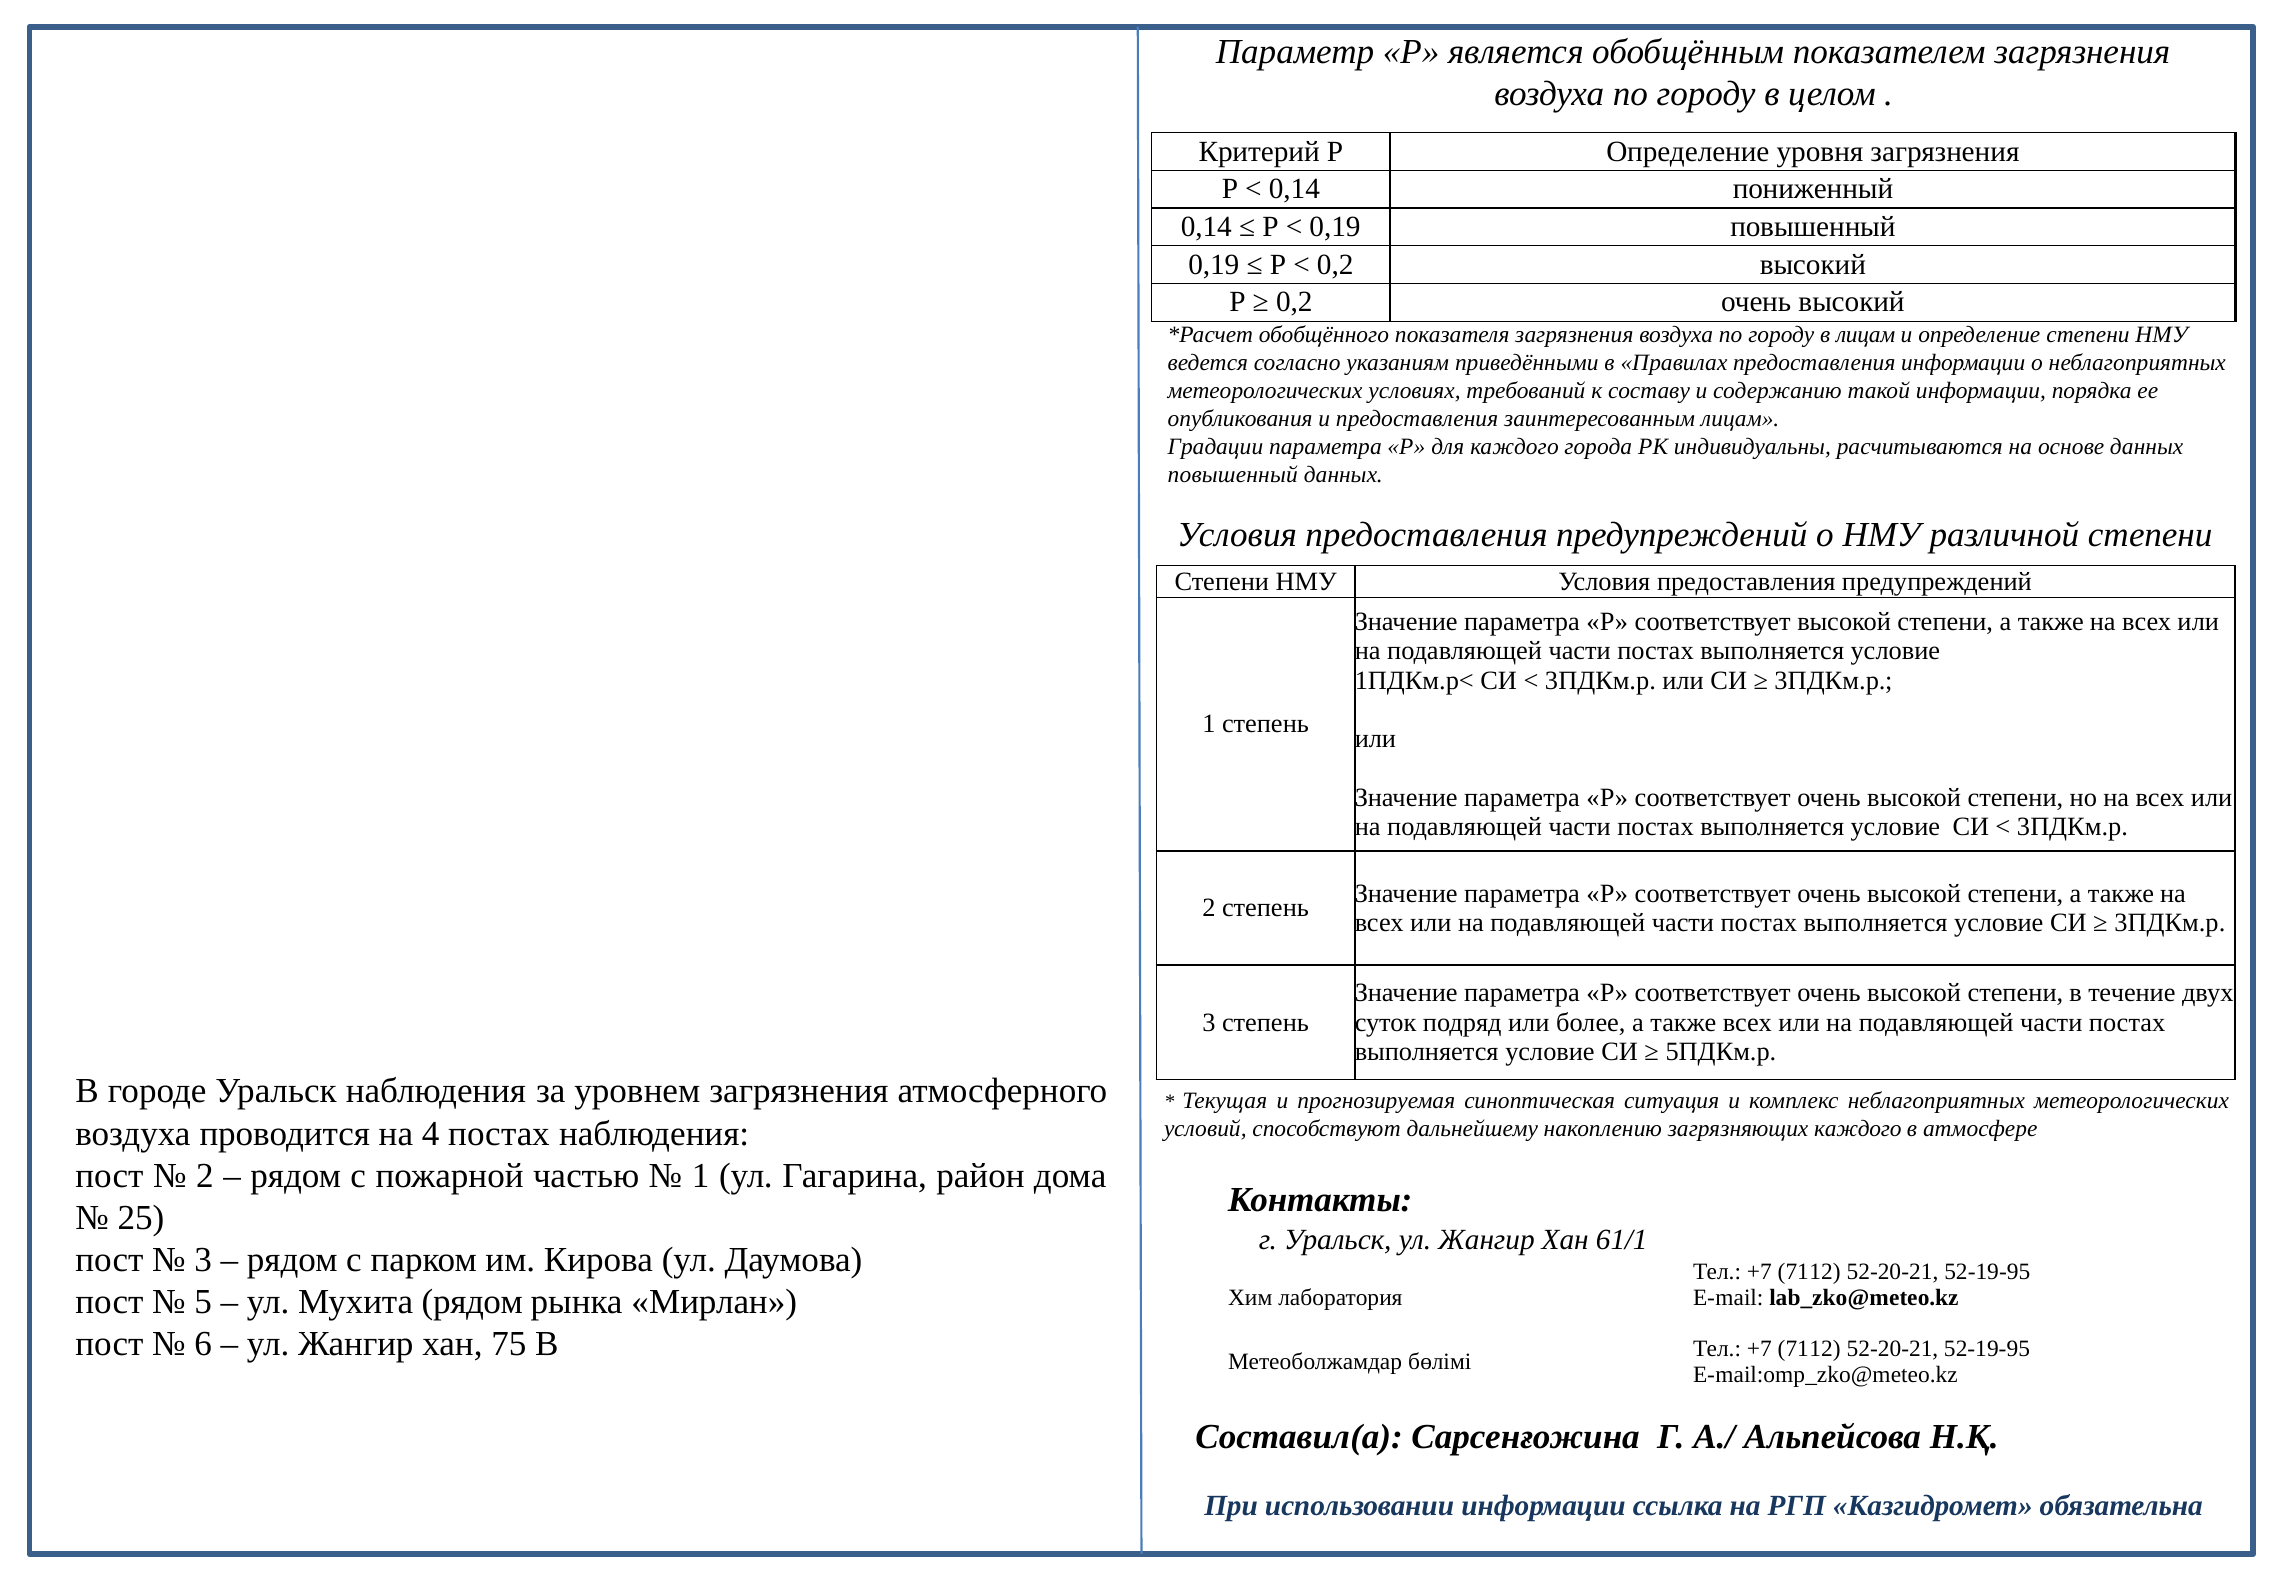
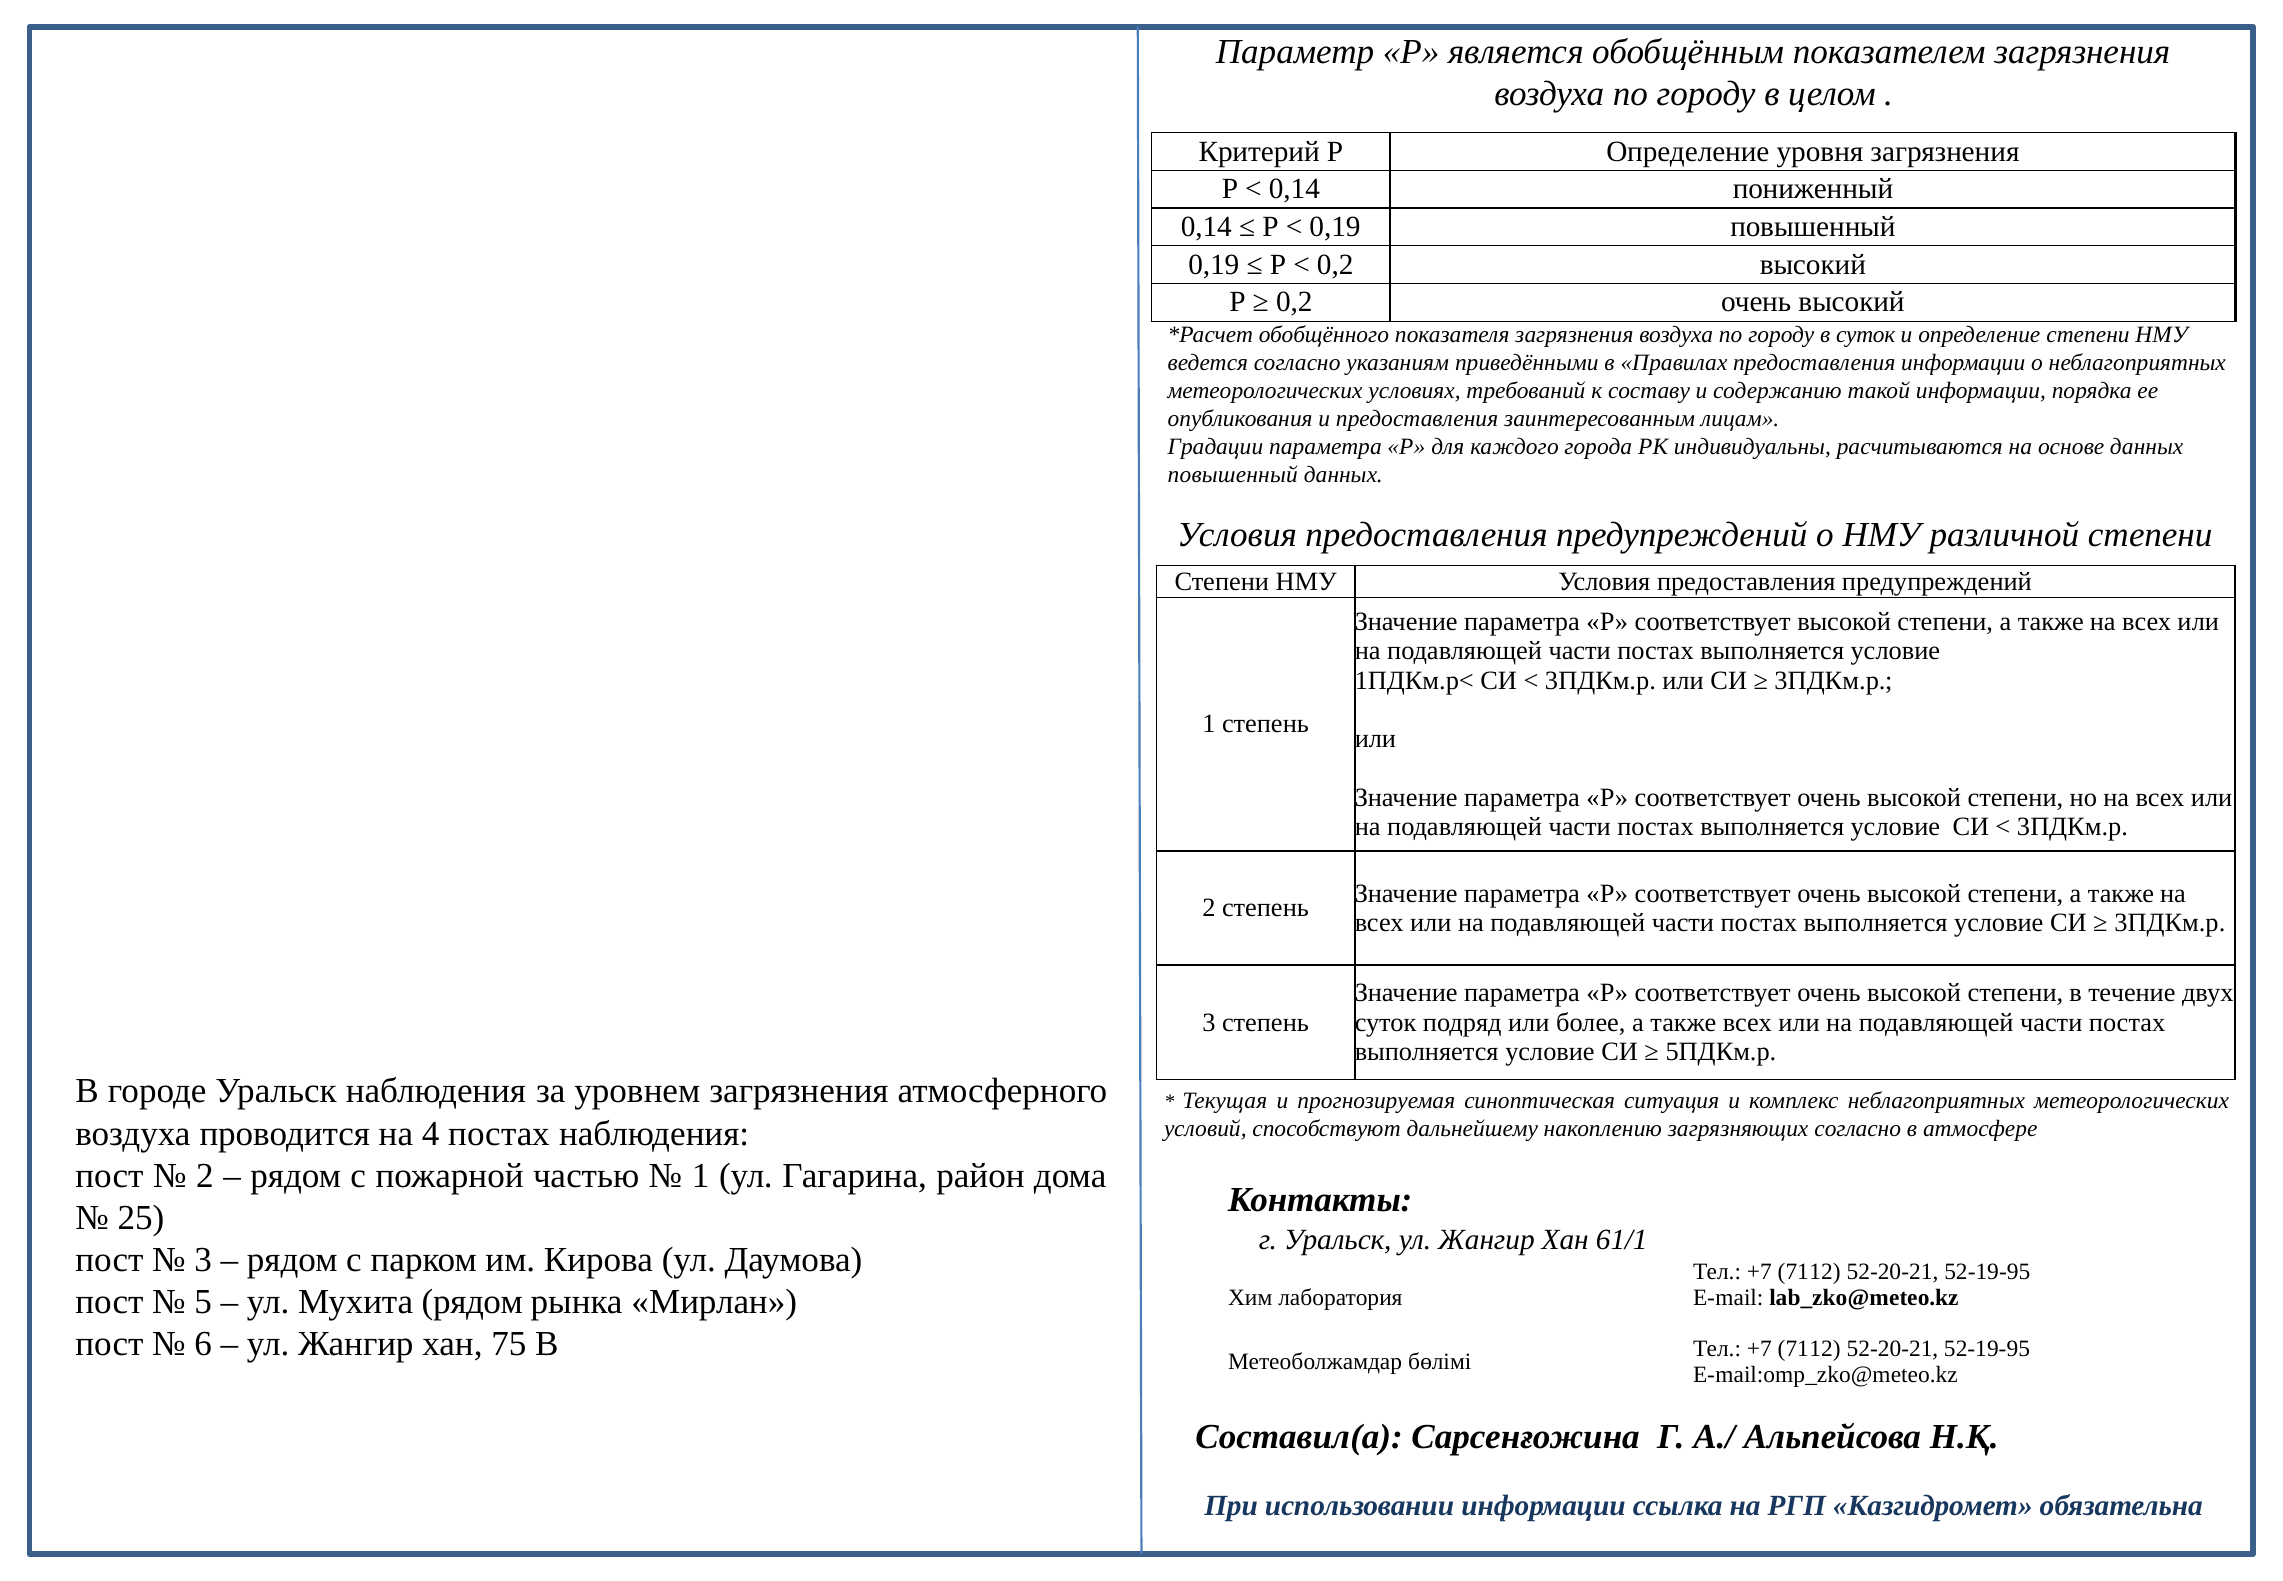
в лицам: лицам -> суток
загрязняющих каждого: каждого -> согласно
